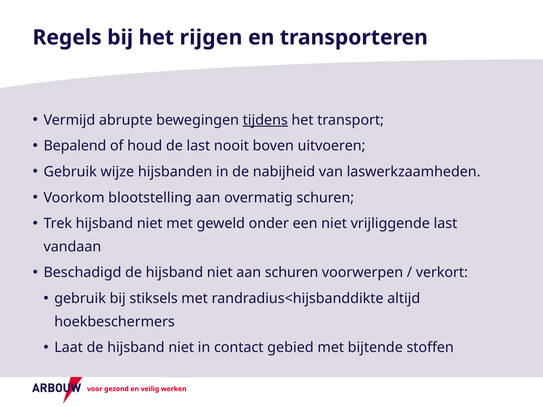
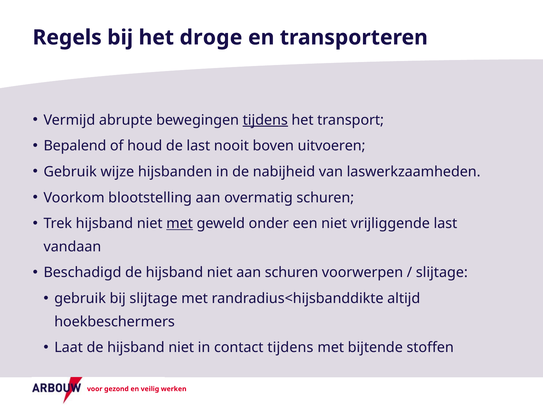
rijgen: rijgen -> droge
met at (180, 224) underline: none -> present
verkort at (442, 273): verkort -> slijtage
bij stiksels: stiksels -> slijtage
contact gebied: gebied -> tijdens
